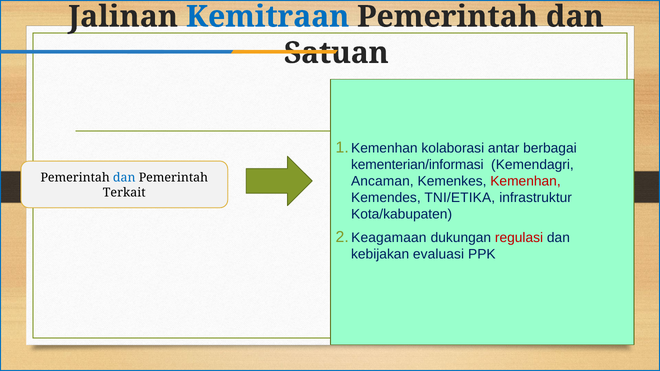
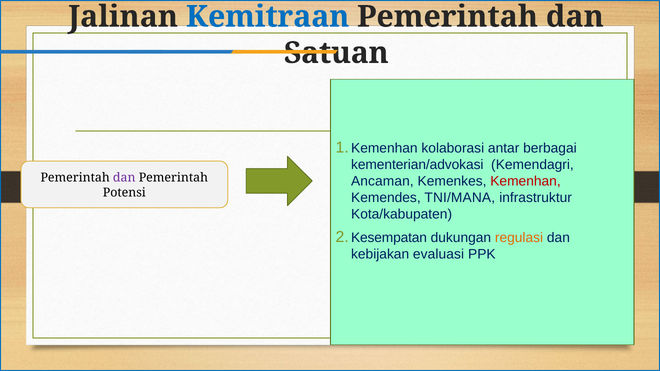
kementerian/informasi: kementerian/informasi -> kementerian/advokasi
dan at (124, 178) colour: blue -> purple
Terkait: Terkait -> Potensi
TNI/ETIKA: TNI/ETIKA -> TNI/MANA
Keagamaan: Keagamaan -> Kesempatan
regulasi colour: red -> orange
